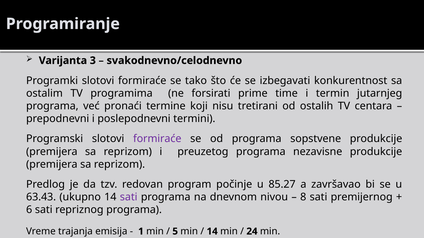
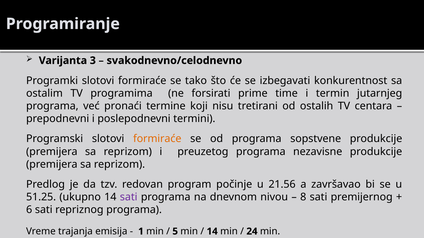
formiraće at (157, 139) colour: purple -> orange
85.27: 85.27 -> 21.56
63.43: 63.43 -> 51.25
